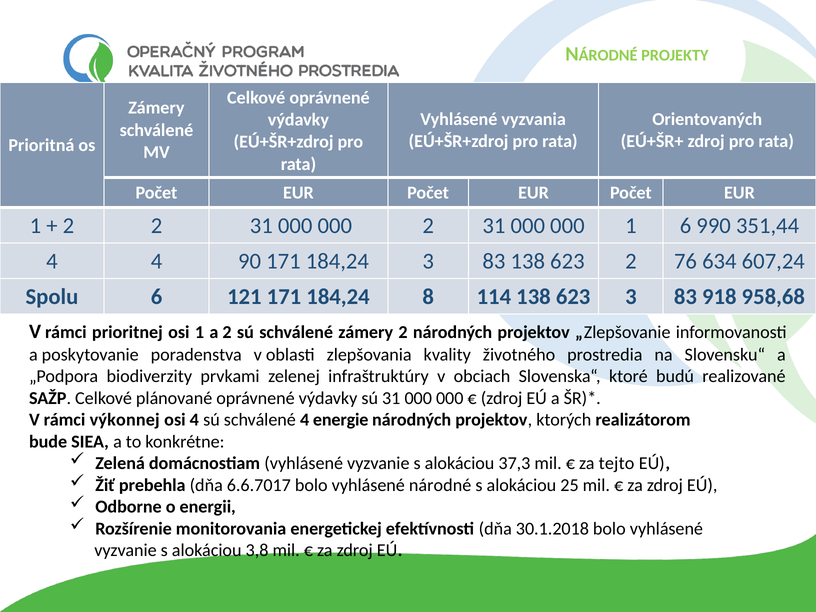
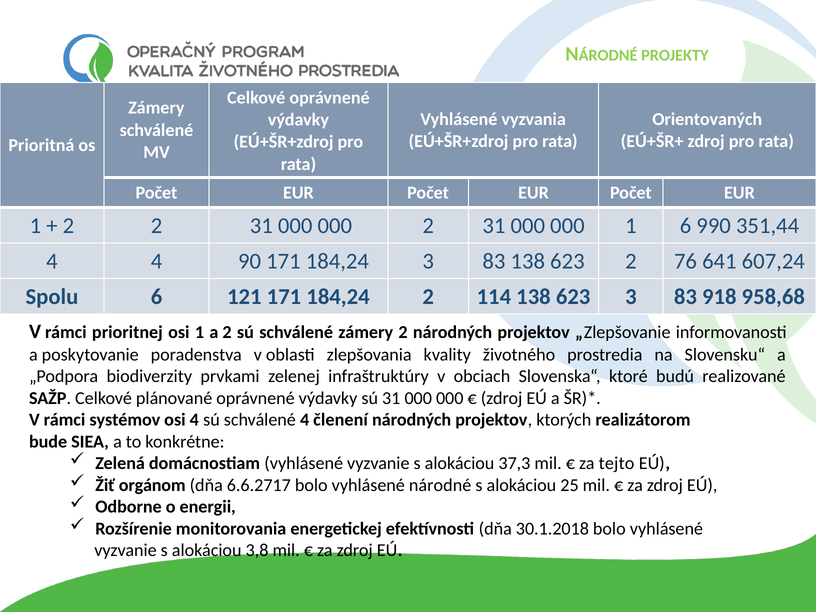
634: 634 -> 641
184,24 8: 8 -> 2
výkonnej: výkonnej -> systémov
energie: energie -> členení
prebehla: prebehla -> orgánom
6.6.7017: 6.6.7017 -> 6.6.2717
